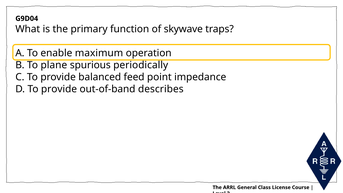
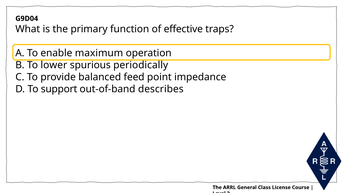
skywave: skywave -> effective
plane: plane -> lower
D To provide: provide -> support
